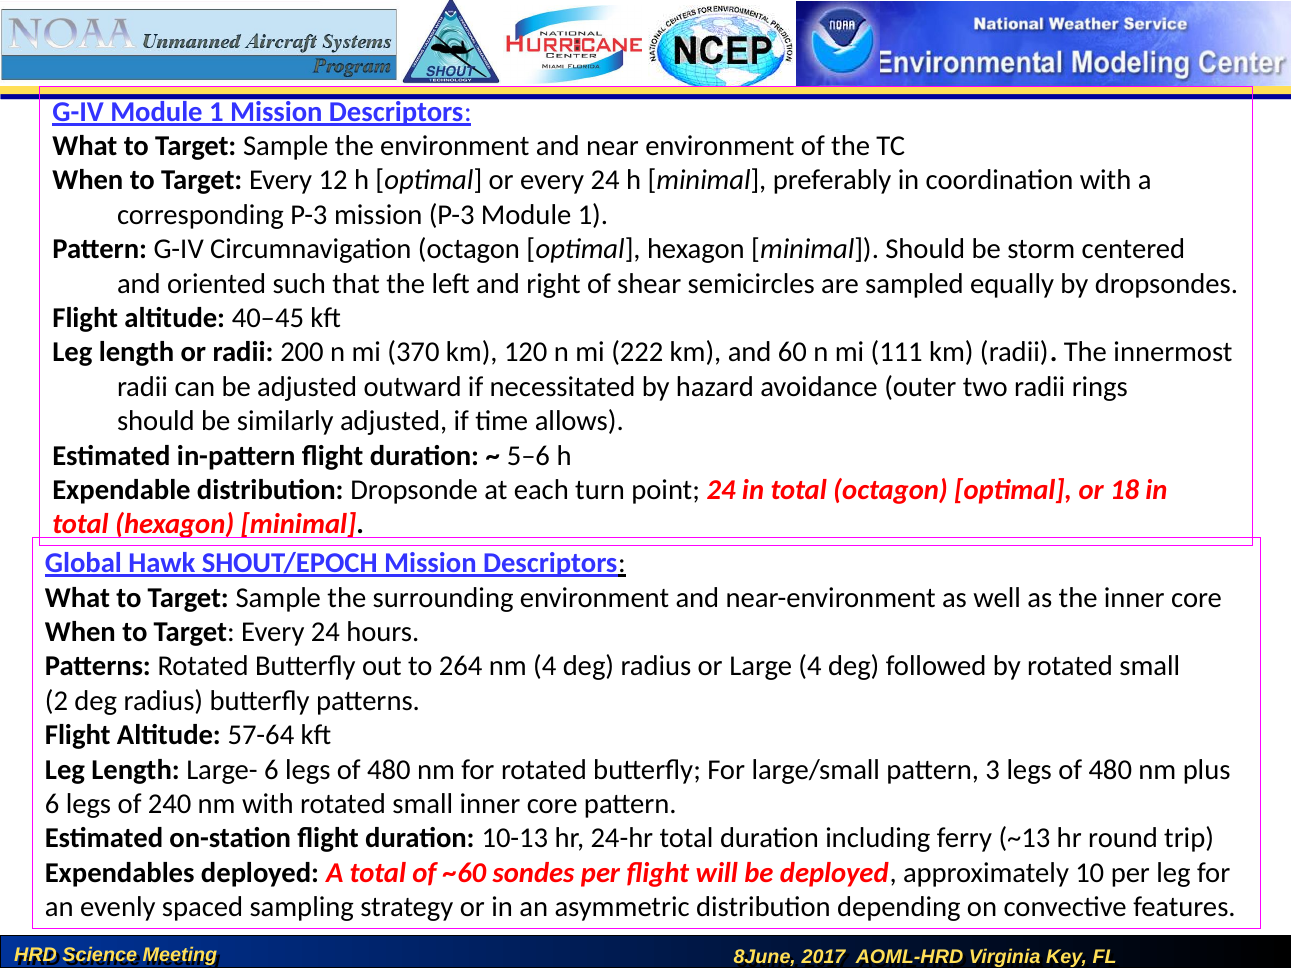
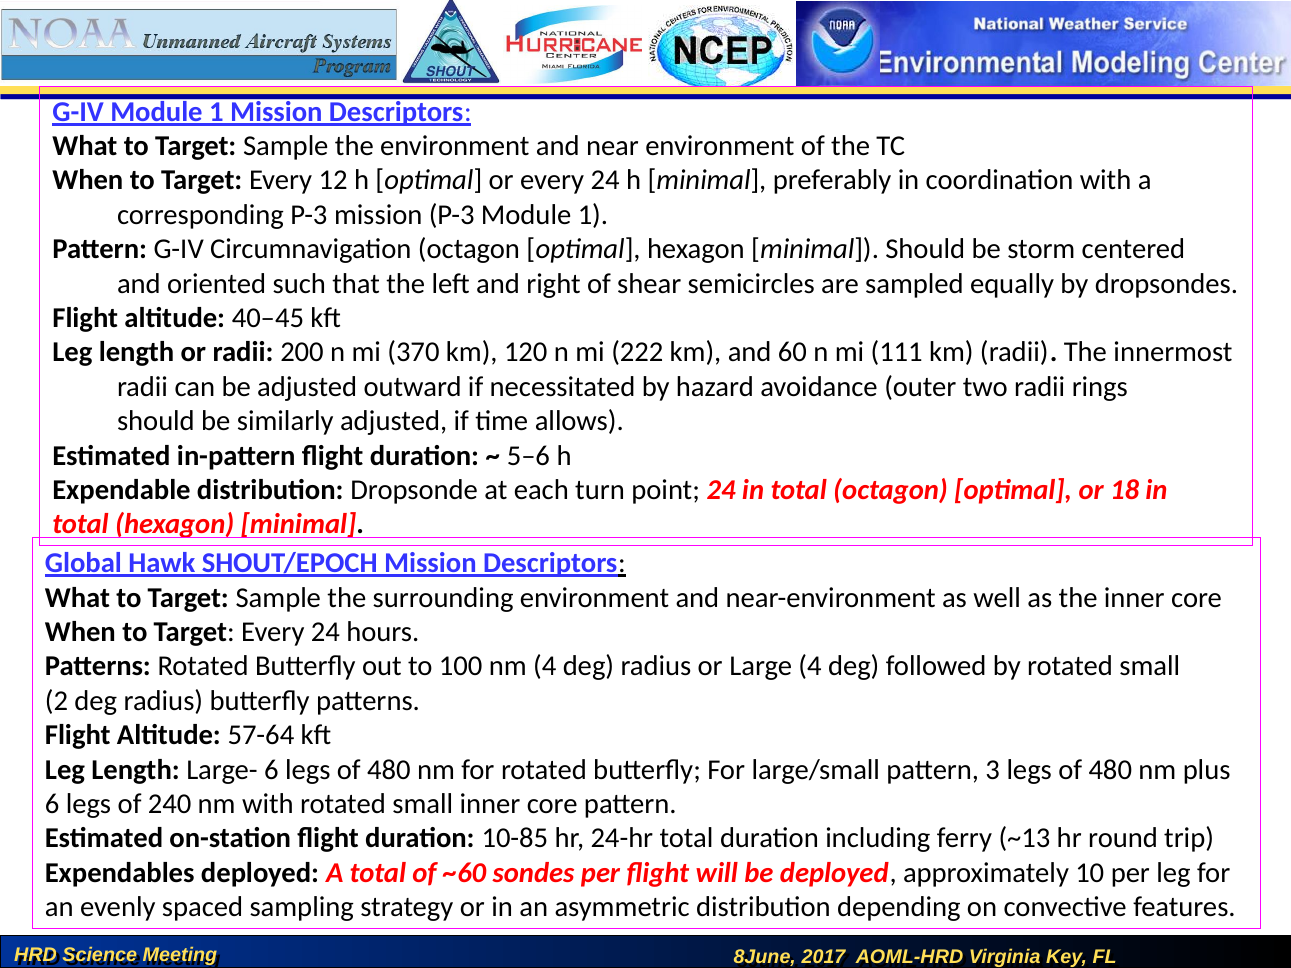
264: 264 -> 100
10-13: 10-13 -> 10-85
